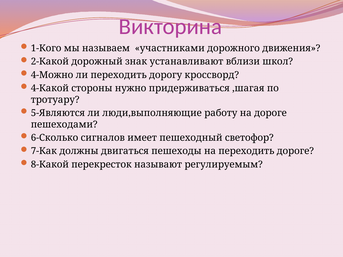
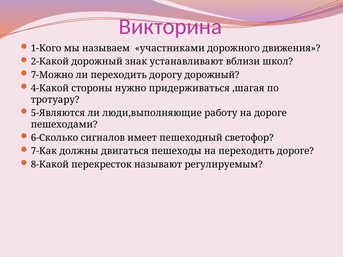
4-Можно: 4-Можно -> 7-Можно
дорогу кроссворд: кроссворд -> дорожный
